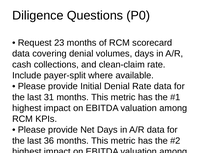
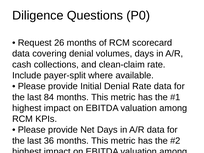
23: 23 -> 26
31: 31 -> 84
